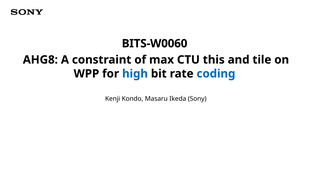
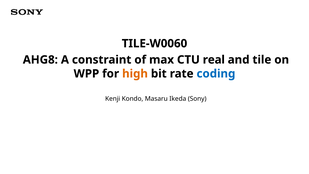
BITS-W0060: BITS-W0060 -> TILE-W0060
this: this -> real
high colour: blue -> orange
